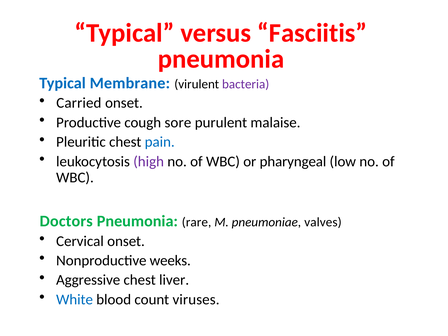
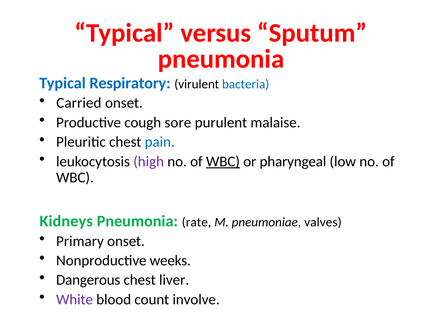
Fasciitis: Fasciitis -> Sputum
Membrane: Membrane -> Respiratory
bacteria colour: purple -> blue
WBC at (223, 161) underline: none -> present
Doctors: Doctors -> Kidneys
rare: rare -> rate
Cervical: Cervical -> Primary
Aggressive: Aggressive -> Dangerous
White colour: blue -> purple
viruses: viruses -> involve
